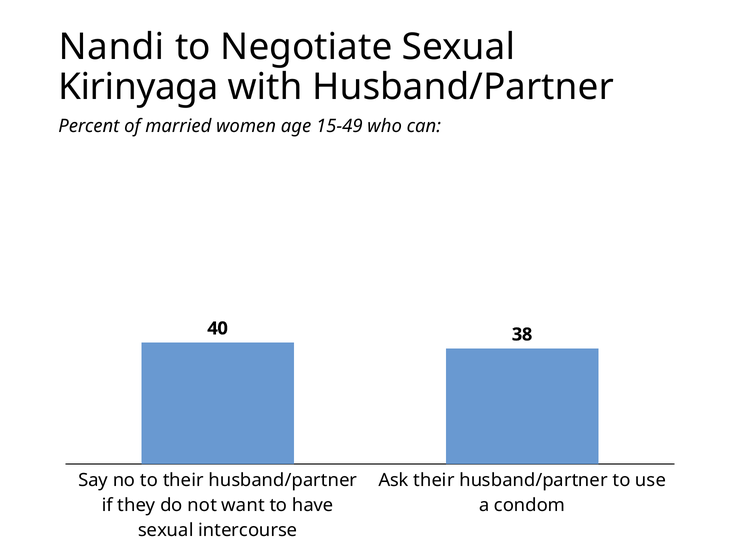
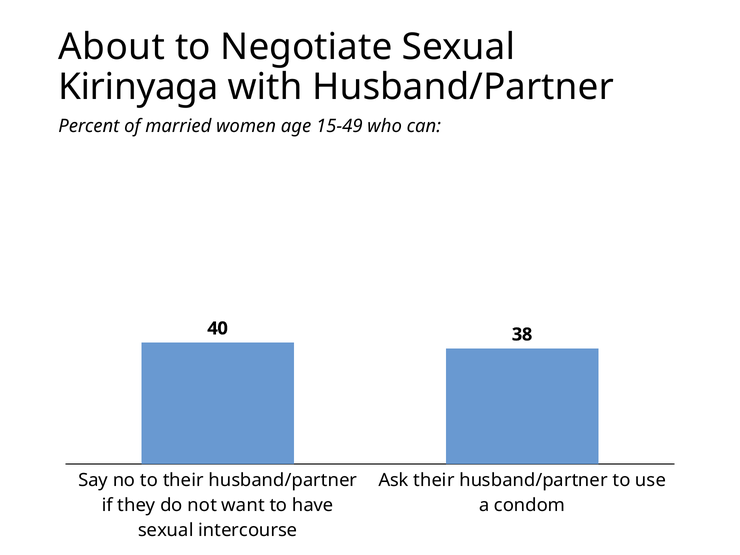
Nandi: Nandi -> About
